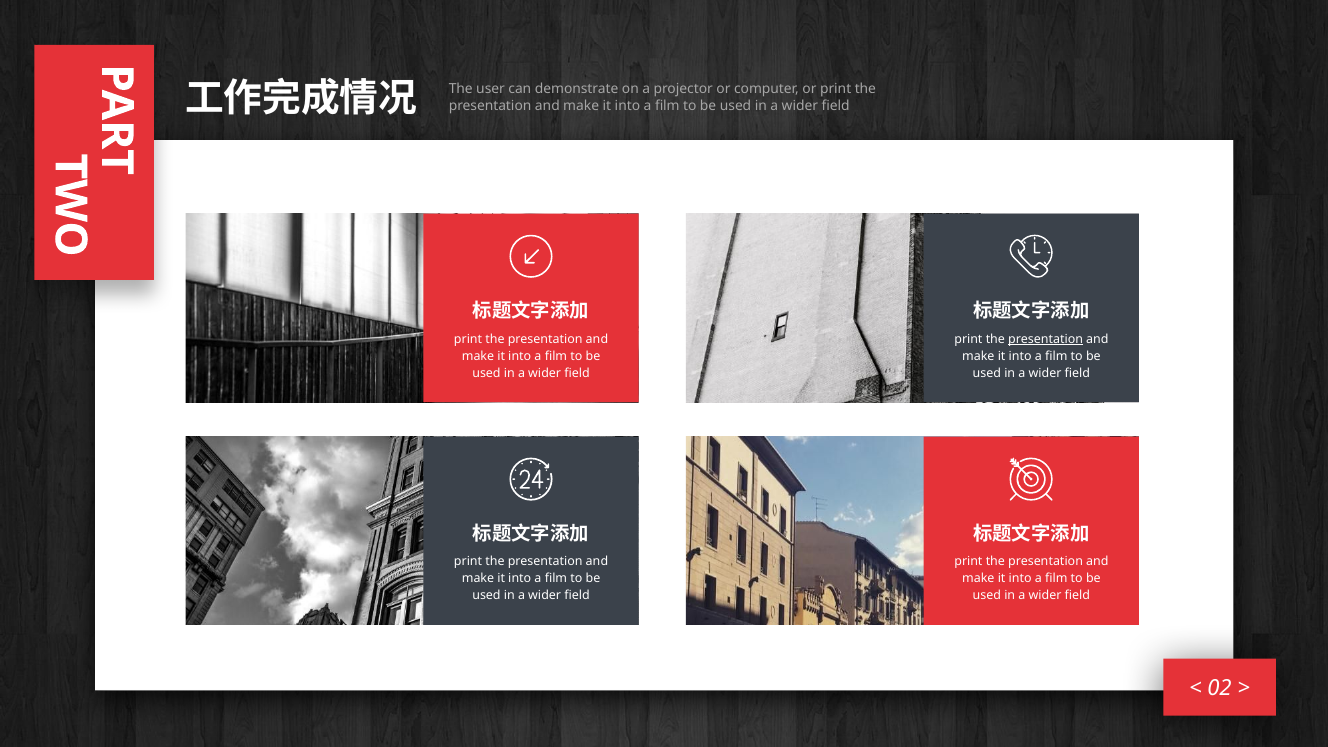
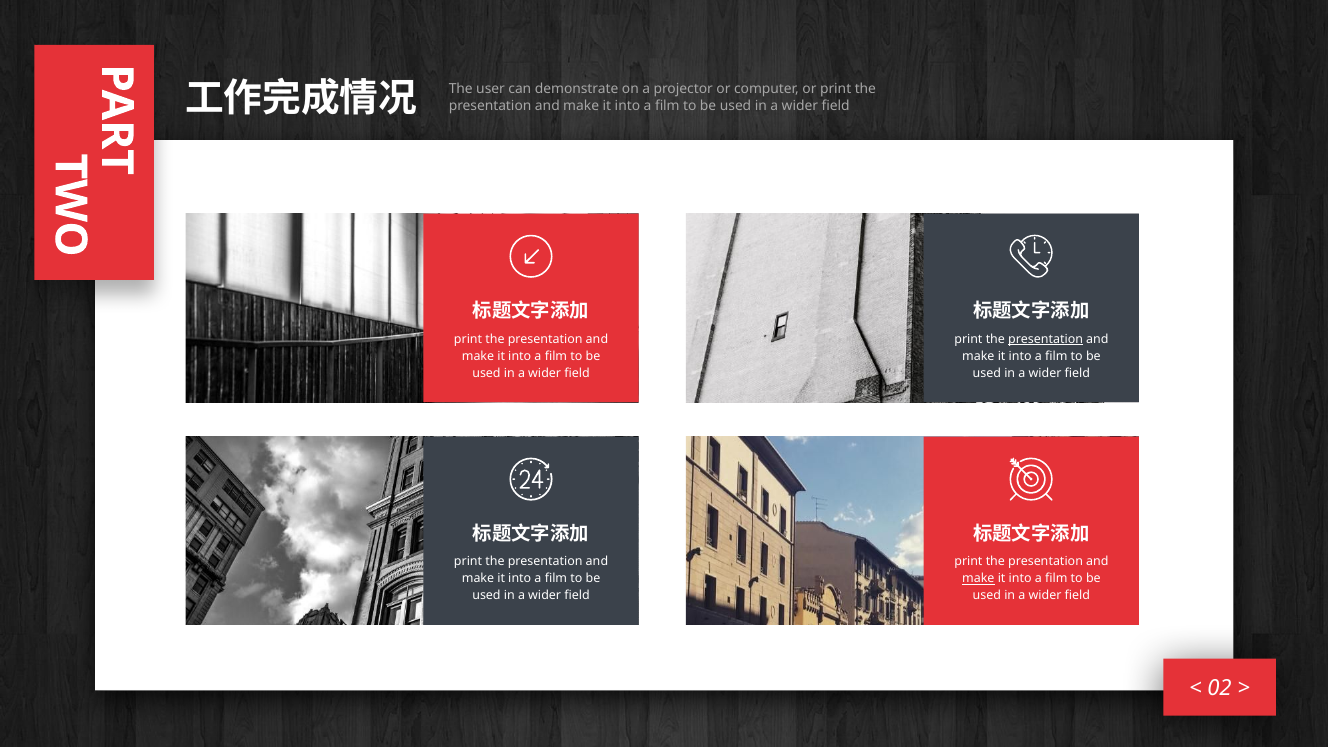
make at (978, 579) underline: none -> present
